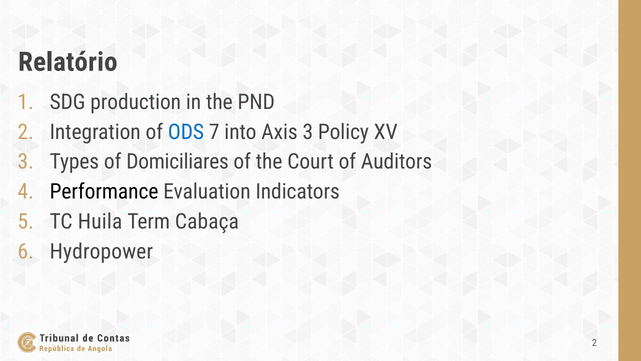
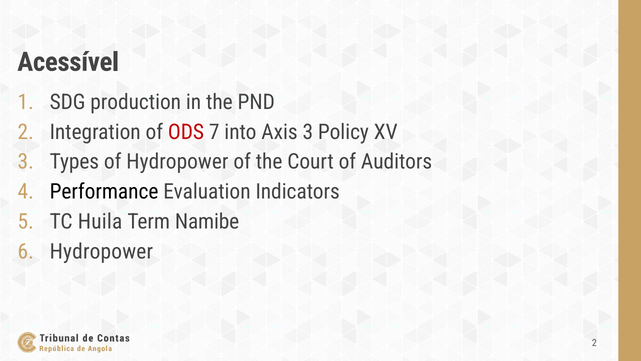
Relatório: Relatório -> Acessível
ODS colour: blue -> red
of Domiciliares: Domiciliares -> Hydropower
Cabaça: Cabaça -> Namibe
